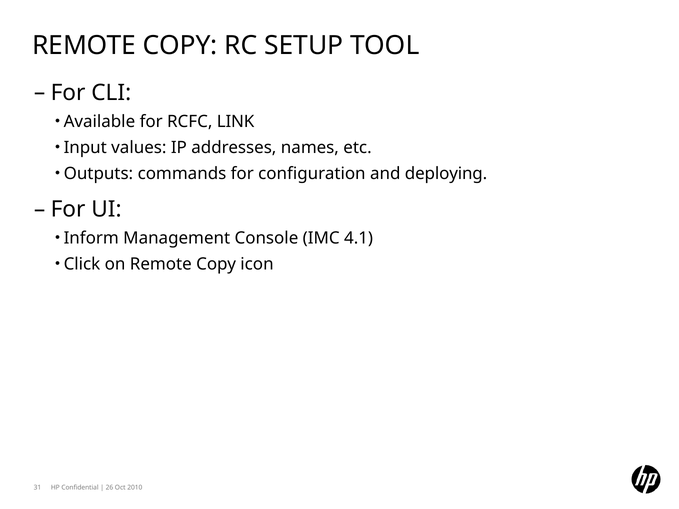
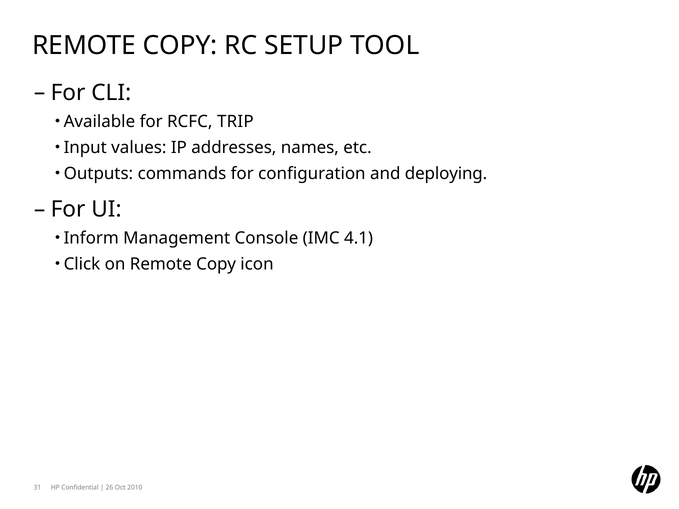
LINK: LINK -> TRIP
